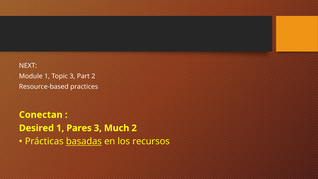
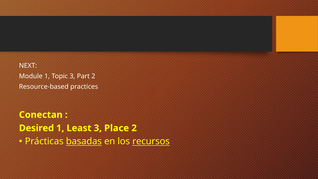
Pares: Pares -> Least
Much: Much -> Place
recursos underline: none -> present
